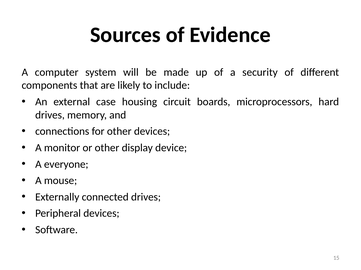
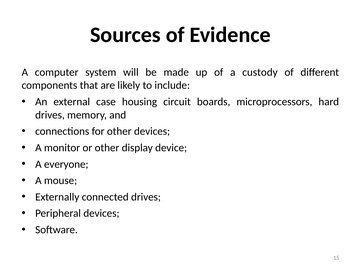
security: security -> custody
